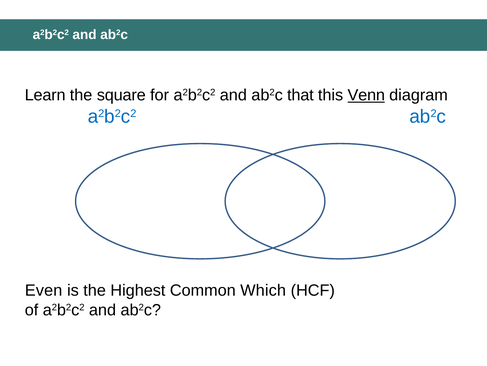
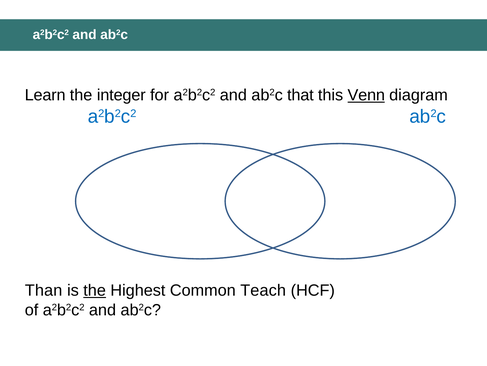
square: square -> integer
Even: Even -> Than
the at (95, 290) underline: none -> present
Which: Which -> Teach
